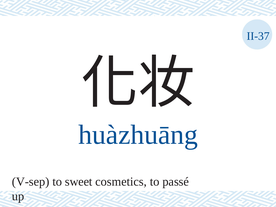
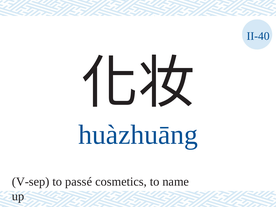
II-37: II-37 -> II-40
sweet: sweet -> passé
passé: passé -> name
